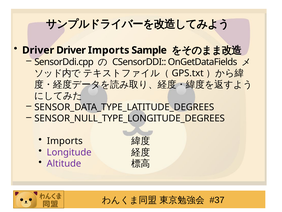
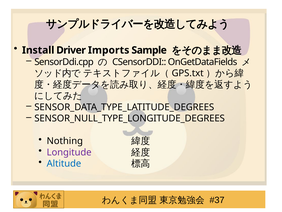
Driver at (38, 50): Driver -> Install
Imports at (65, 141): Imports -> Nothing
Altitude colour: purple -> blue
